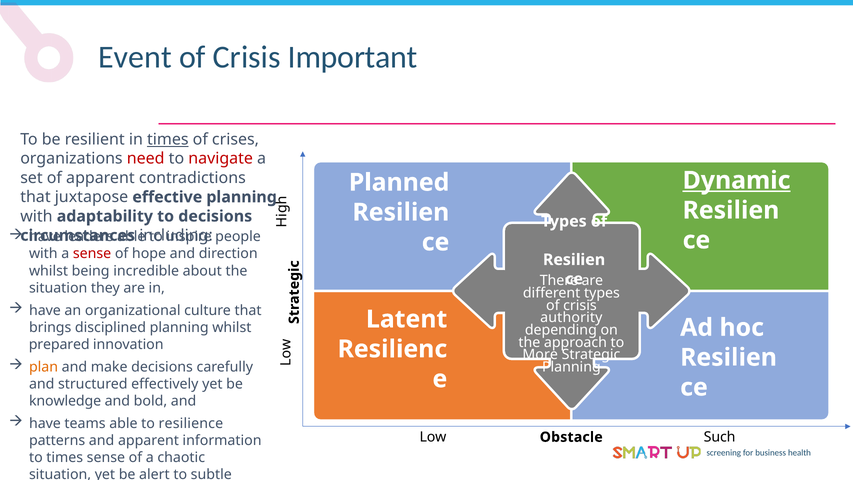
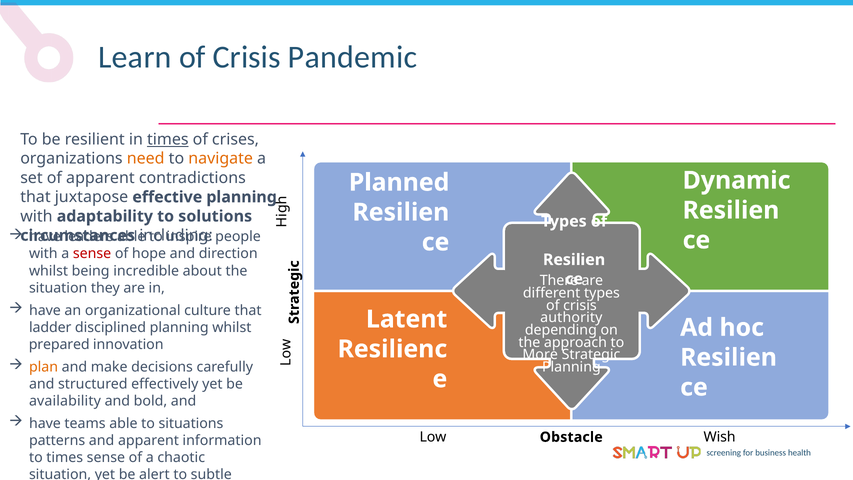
Event: Event -> Learn
Important: Important -> Pandemic
need colour: red -> orange
navigate colour: red -> orange
Dynamic underline: present -> none
to decisions: decisions -> solutions
brings: brings -> ladder
knowledge: knowledge -> availability
resilience: resilience -> situations
Such: Such -> Wish
